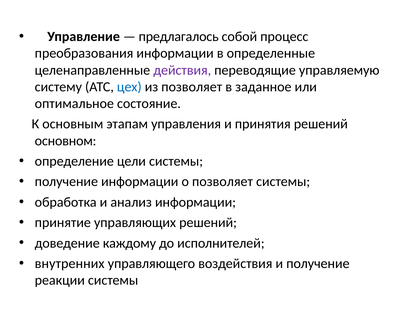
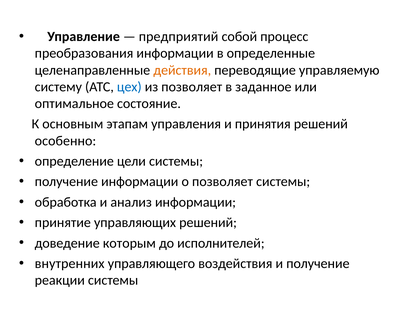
предлагалось: предлагалось -> предприятий
действия colour: purple -> orange
основном: основном -> особенно
каждому: каждому -> которым
